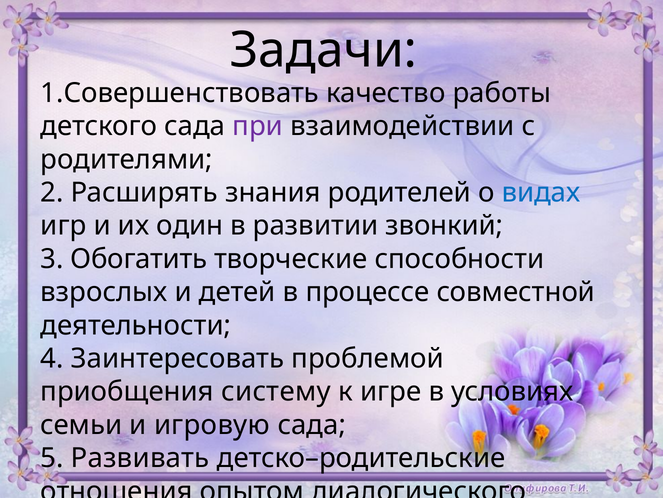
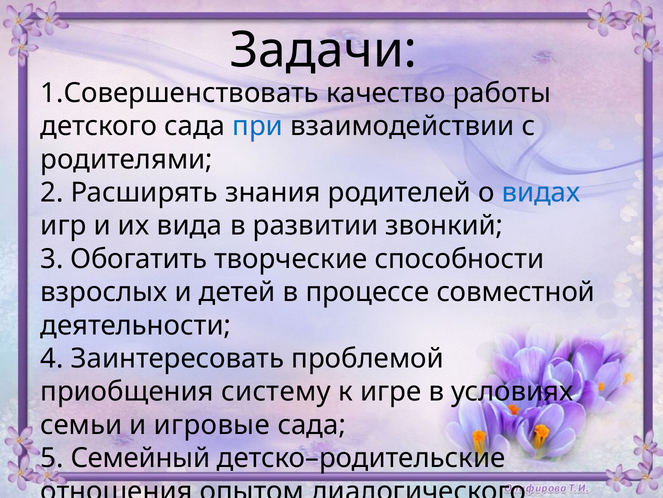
при colour: purple -> blue
один: один -> вида
игровую: игровую -> игровые
Развивать: Развивать -> Семейный
